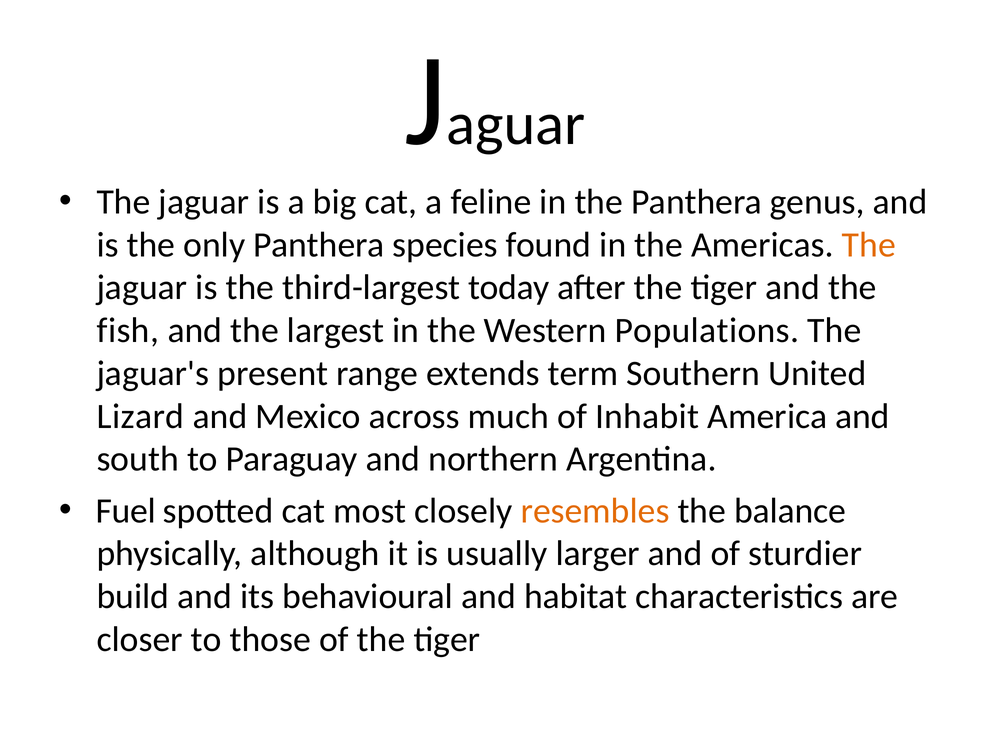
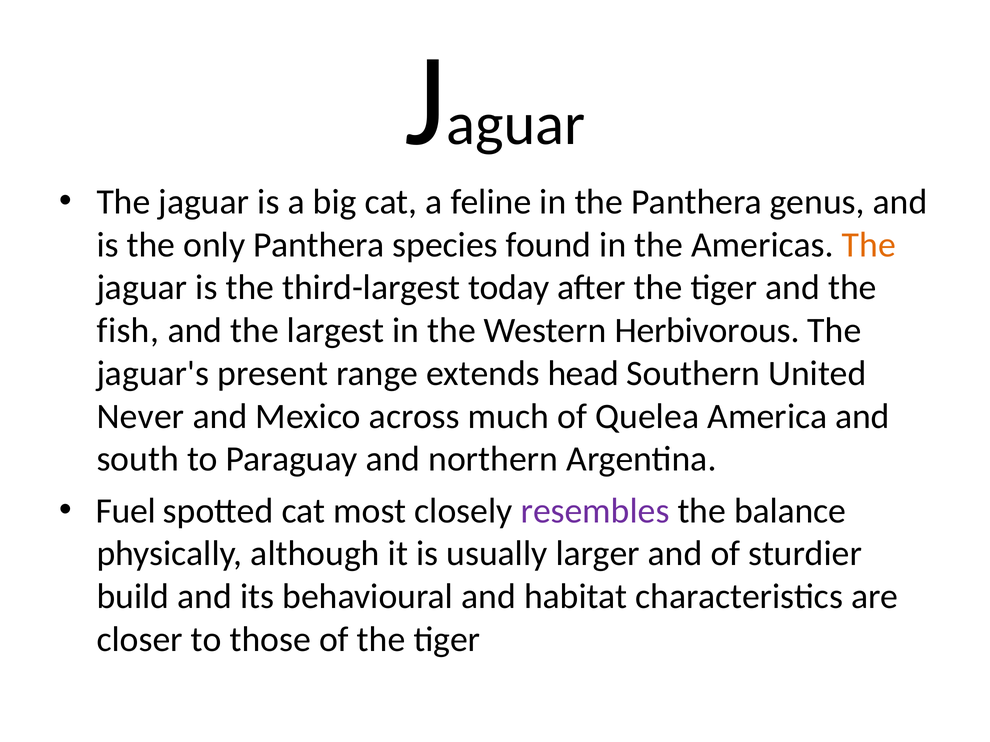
Populations: Populations -> Herbivorous
term: term -> head
Lizard: Lizard -> Never
Inhabit: Inhabit -> Quelea
resembles colour: orange -> purple
